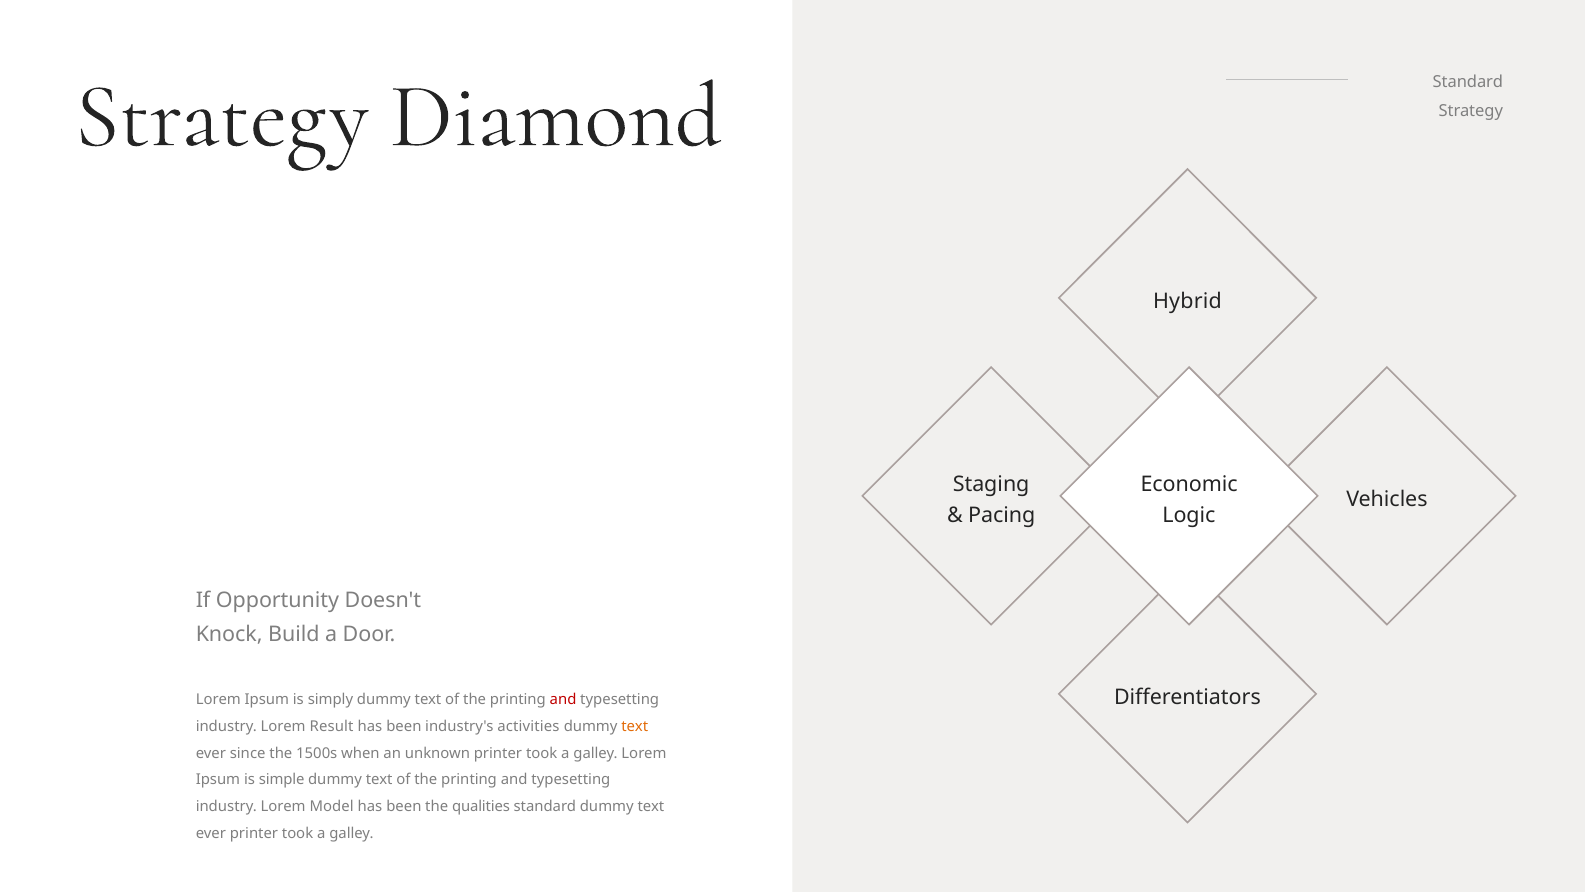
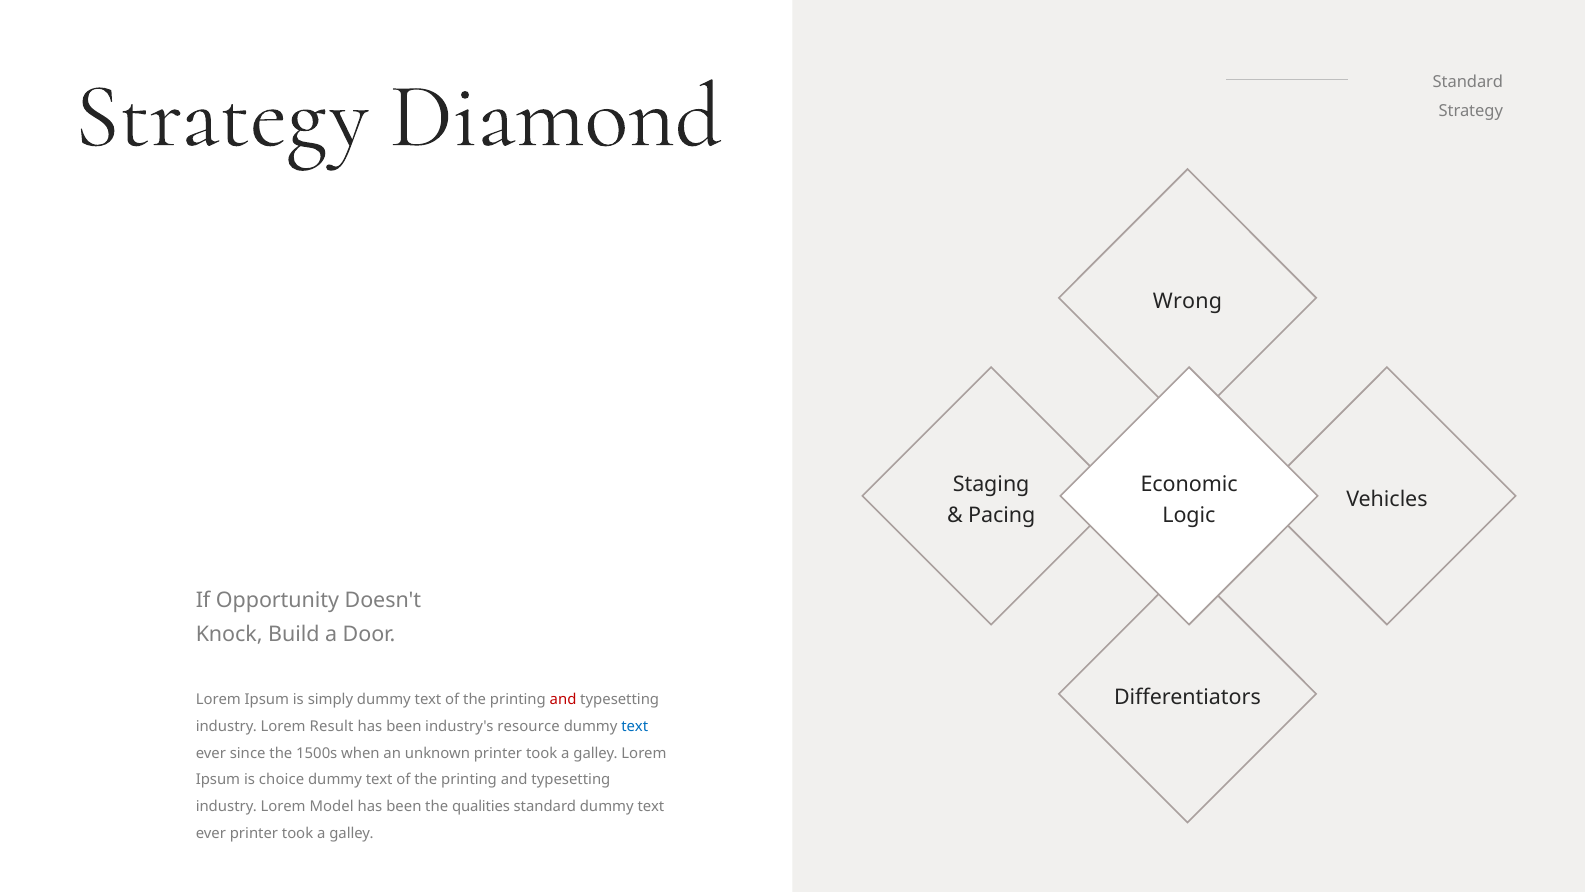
Hybrid: Hybrid -> Wrong
activities: activities -> resource
text at (635, 726) colour: orange -> blue
simple: simple -> choice
